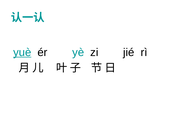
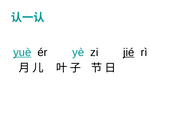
jié underline: none -> present
